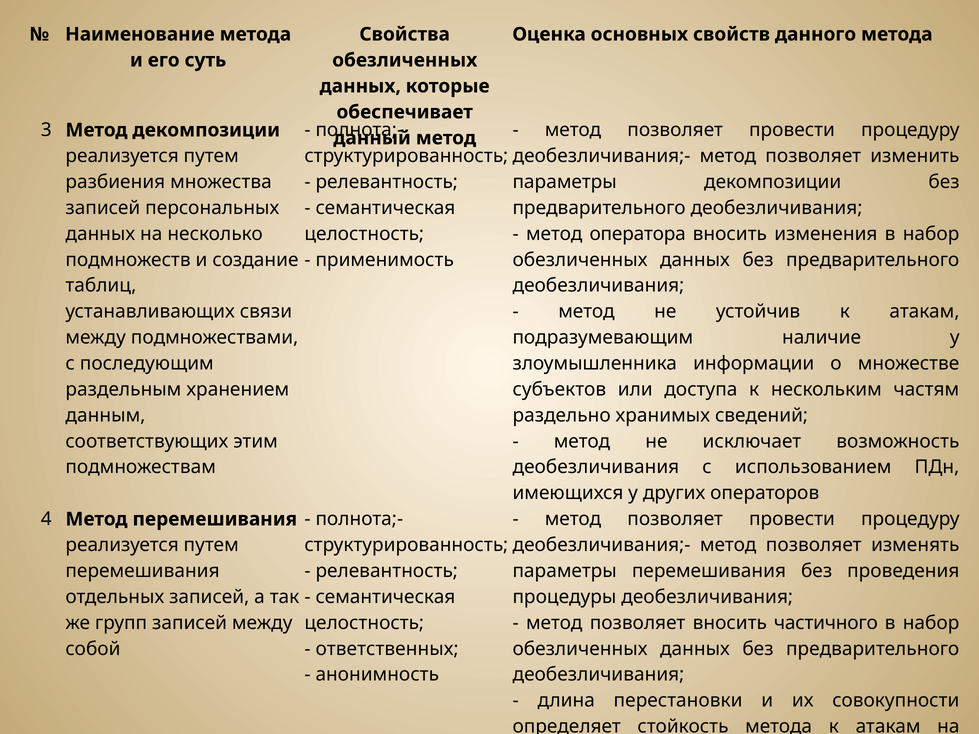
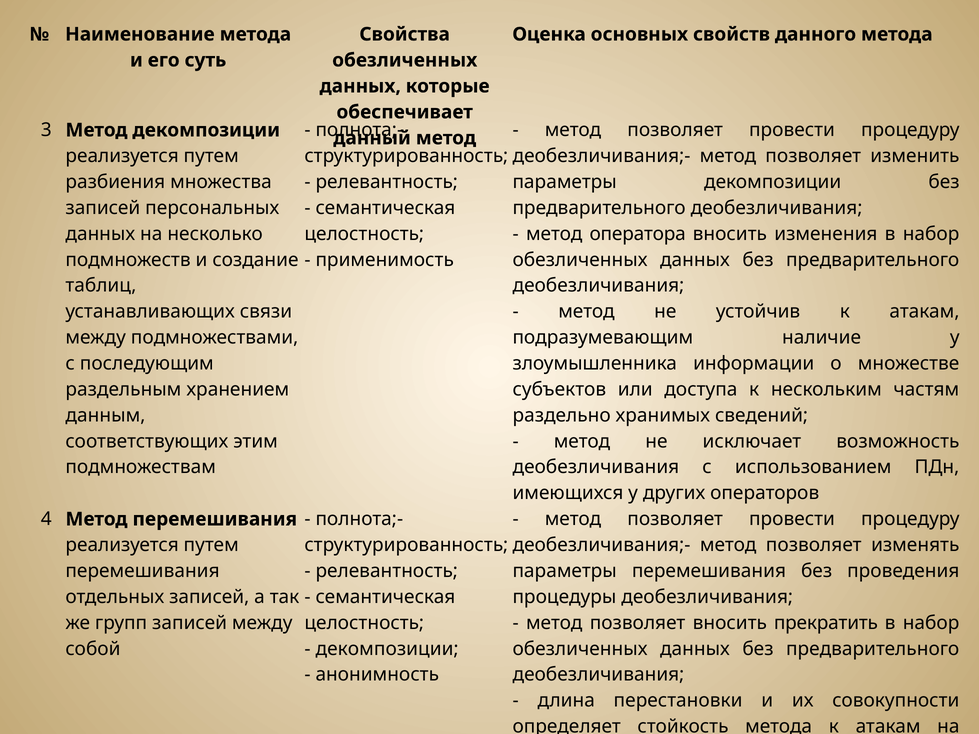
частичного: частичного -> прекратить
ответственных at (387, 649): ответственных -> декомпозиции
